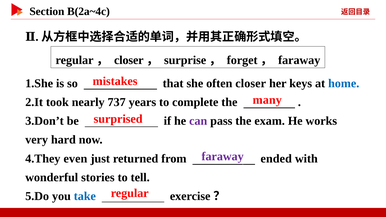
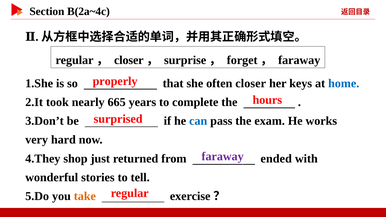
mistakes: mistakes -> properly
many: many -> hours
737: 737 -> 665
can colour: purple -> blue
even: even -> shop
take colour: blue -> orange
